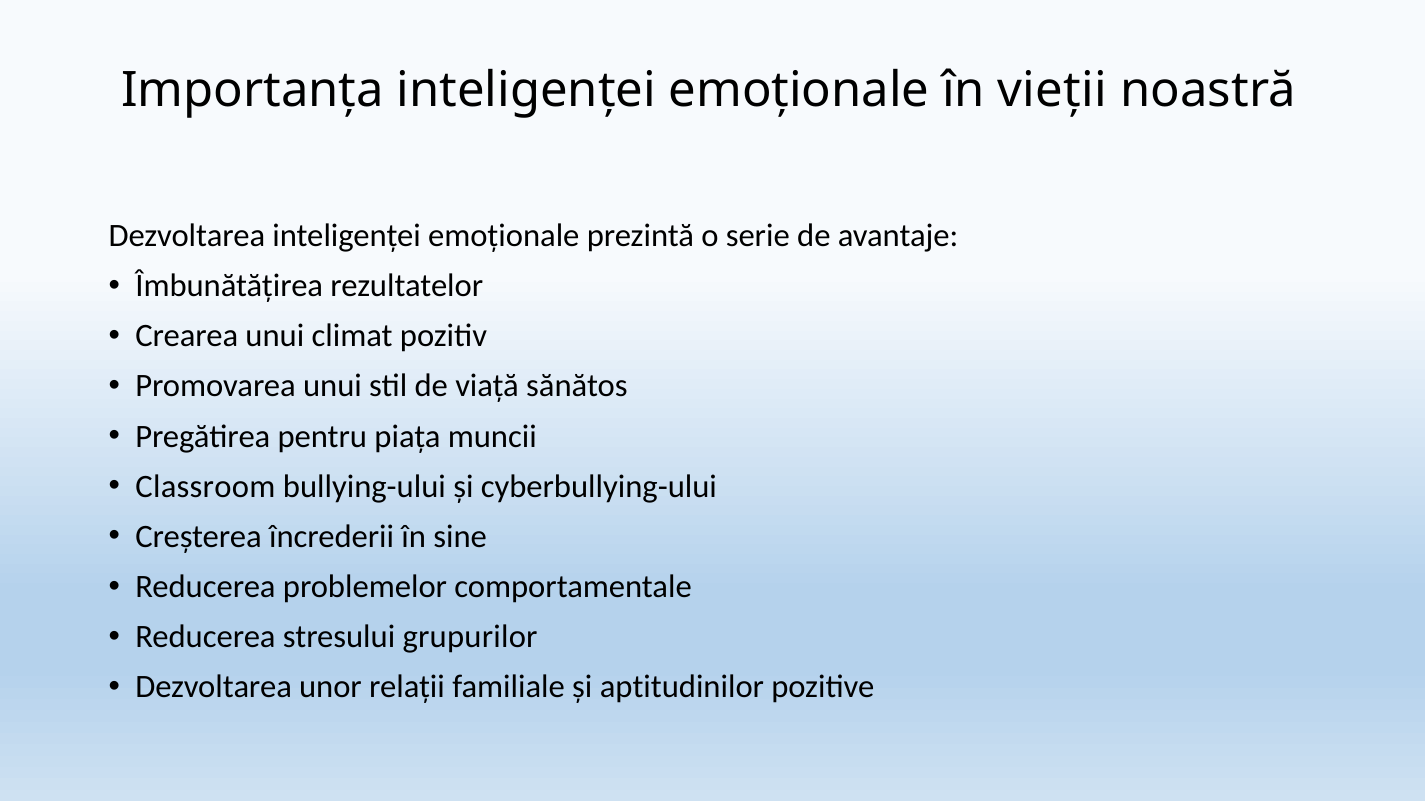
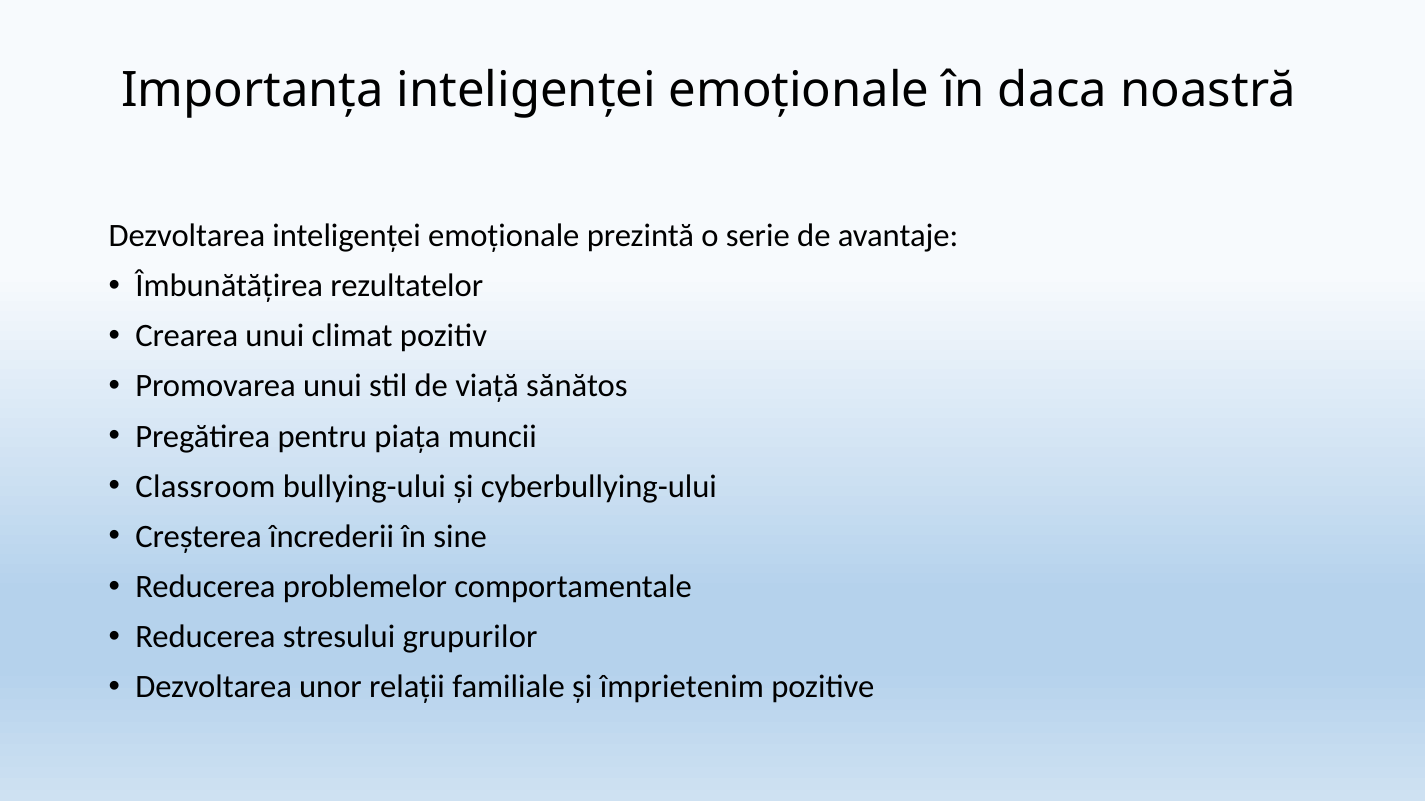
vieții: vieții -> daca
aptitudinilor: aptitudinilor -> împrietenim
